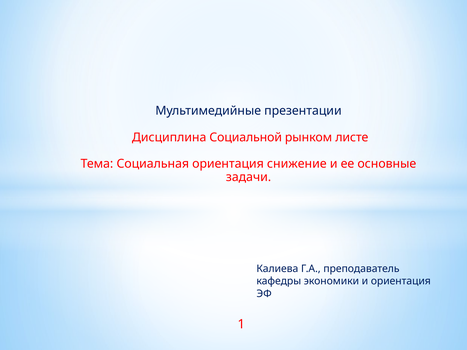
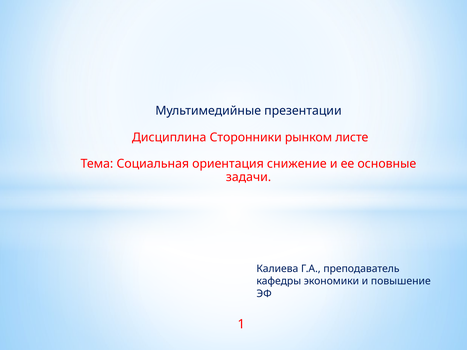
Социальной: Социальной -> Сторонники
и ориентация: ориентация -> повышение
